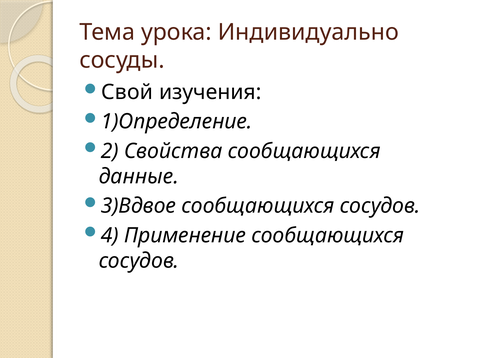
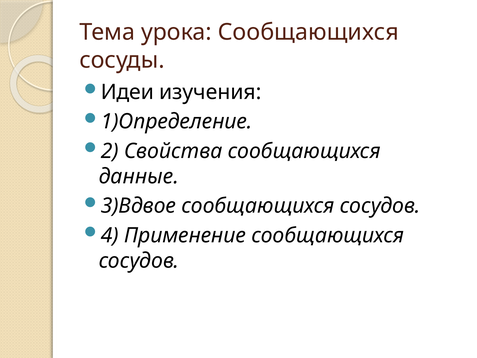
урока Индивидуально: Индивидуально -> Сообщающихся
Свой: Свой -> Идеи
